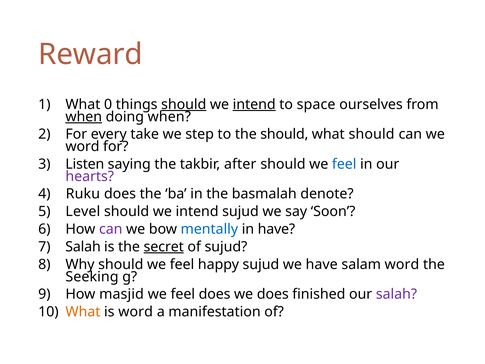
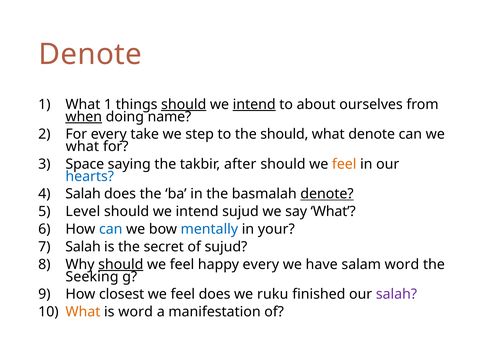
Reward at (91, 54): Reward -> Denote
What 0: 0 -> 1
space: space -> about
doing when: when -> name
what should: should -> denote
word at (82, 146): word -> what
Listen: Listen -> Space
feel at (344, 164) colour: blue -> orange
hearts colour: purple -> blue
Ruku at (83, 194): Ruku -> Salah
denote at (327, 194) underline: none -> present
say Soon: Soon -> What
can at (111, 229) colour: purple -> blue
in have: have -> your
secret underline: present -> none
should at (121, 264) underline: none -> present
happy sujud: sujud -> every
masjid: masjid -> closest
we does: does -> ruku
